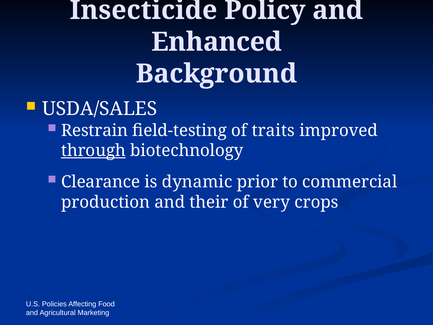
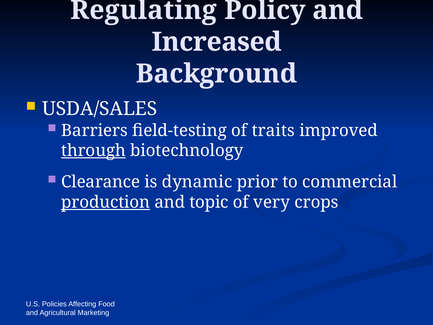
Insecticide: Insecticide -> Regulating
Enhanced: Enhanced -> Increased
Restrain: Restrain -> Barriers
production underline: none -> present
their: their -> topic
